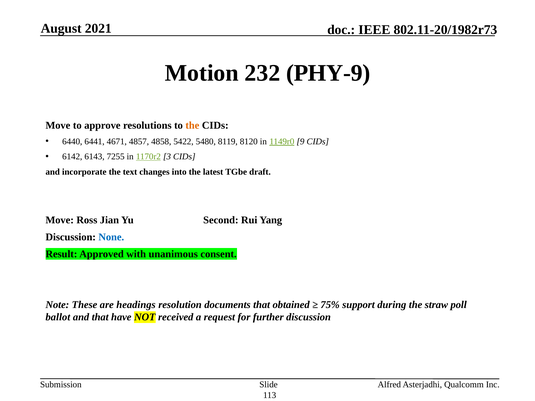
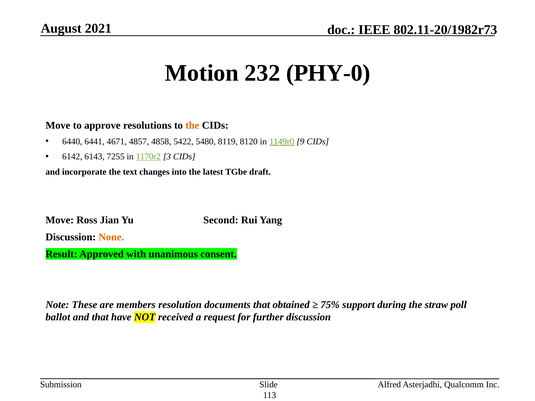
PHY-9: PHY-9 -> PHY-0
None colour: blue -> orange
headings: headings -> members
